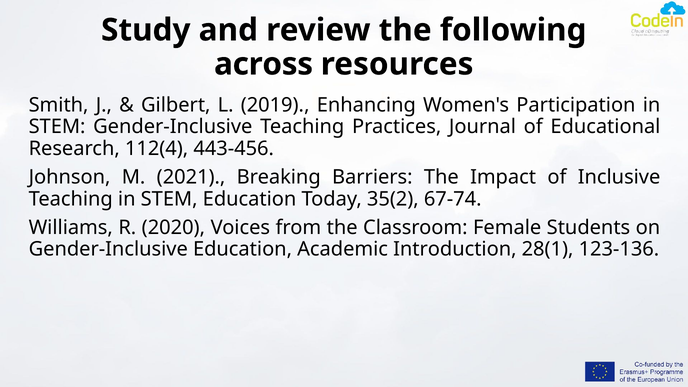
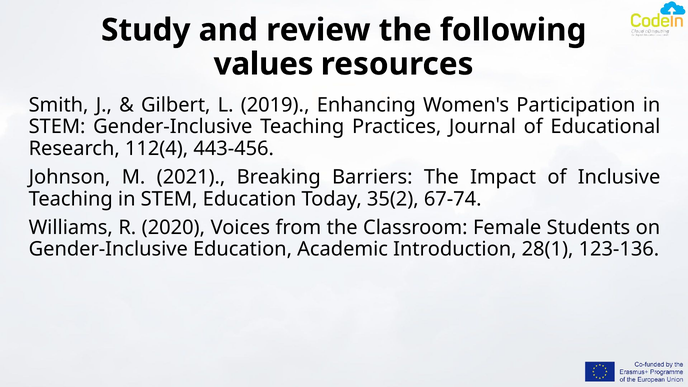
across: across -> values
